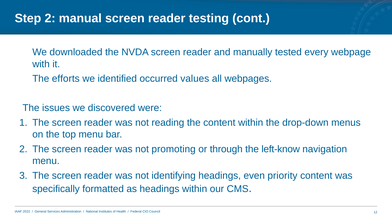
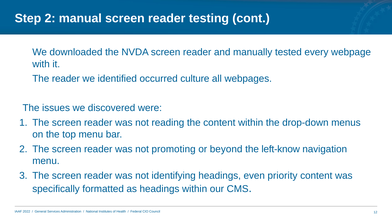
The efforts: efforts -> reader
values: values -> culture
through: through -> beyond
